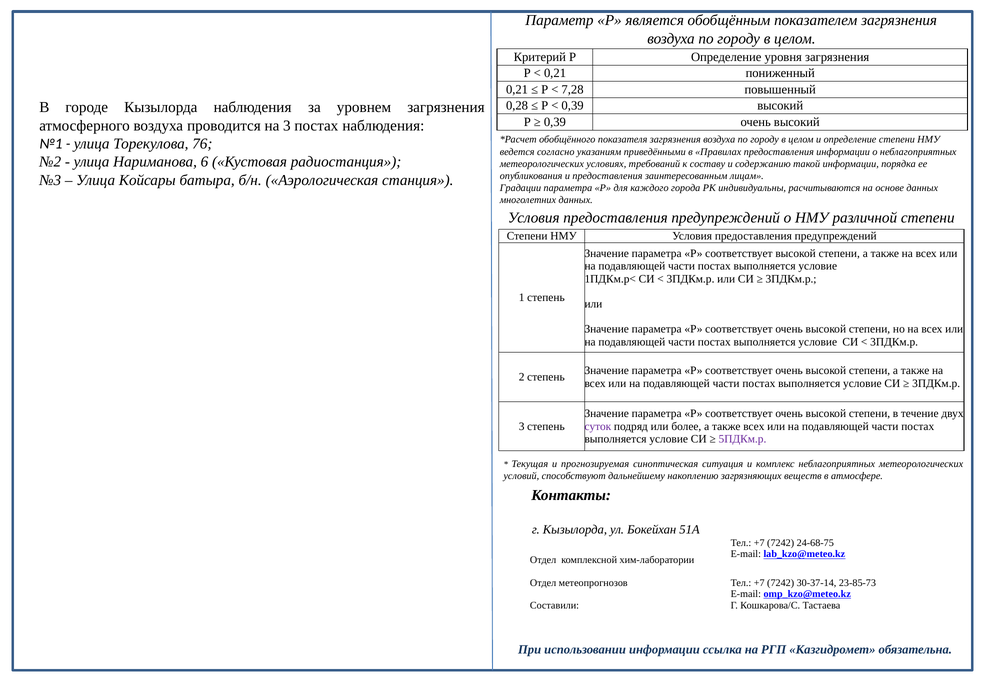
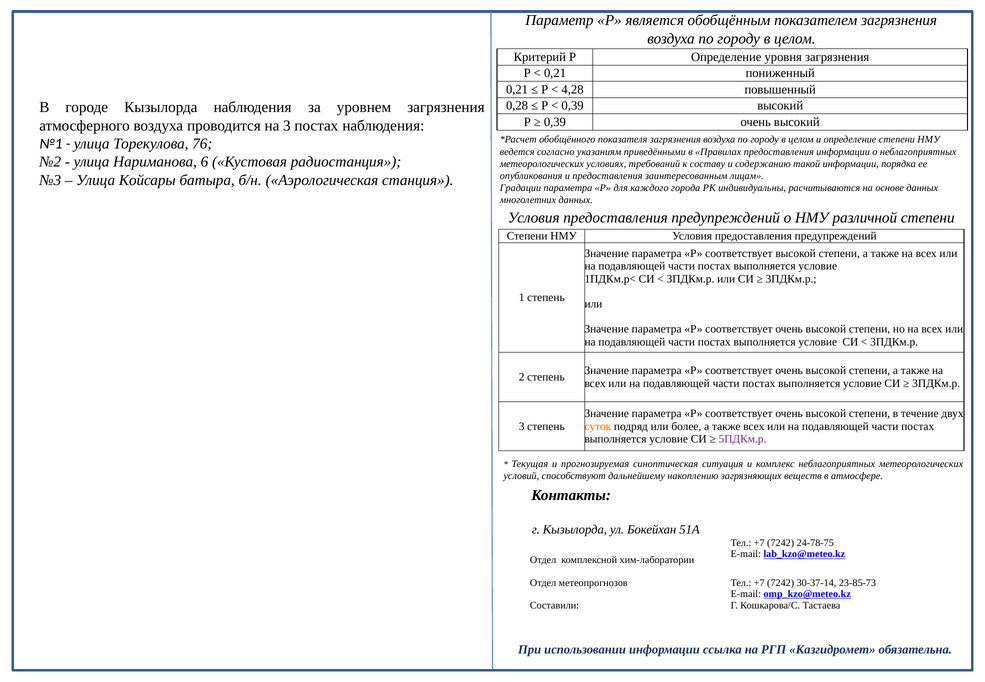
7,28: 7,28 -> 4,28
суток colour: purple -> orange
24-68-75: 24-68-75 -> 24-78-75
